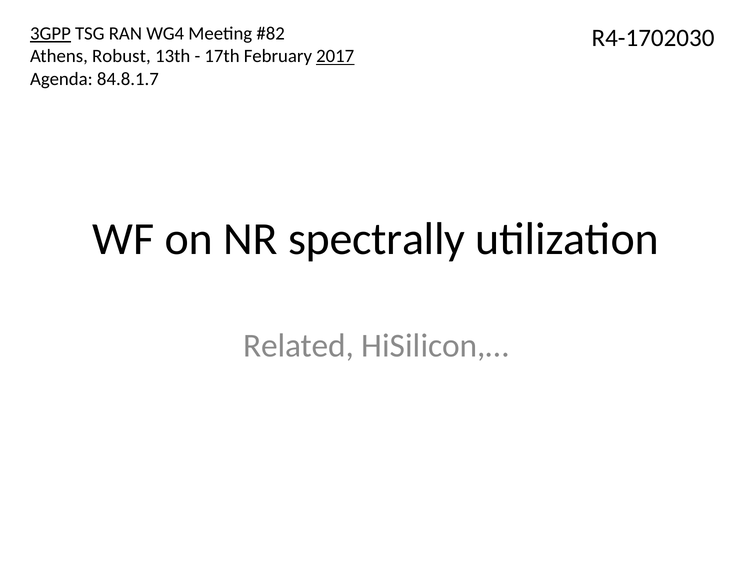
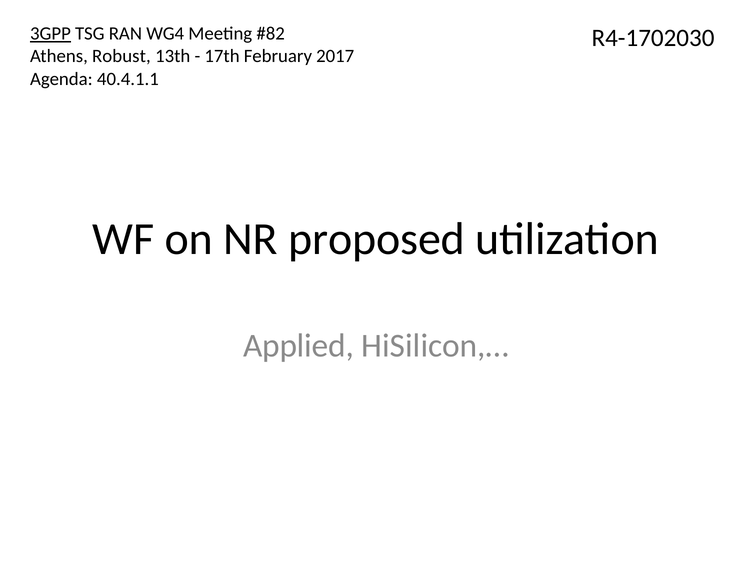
2017 underline: present -> none
84.8.1.7: 84.8.1.7 -> 40.4.1.1
spectrally: spectrally -> proposed
Related: Related -> Applied
